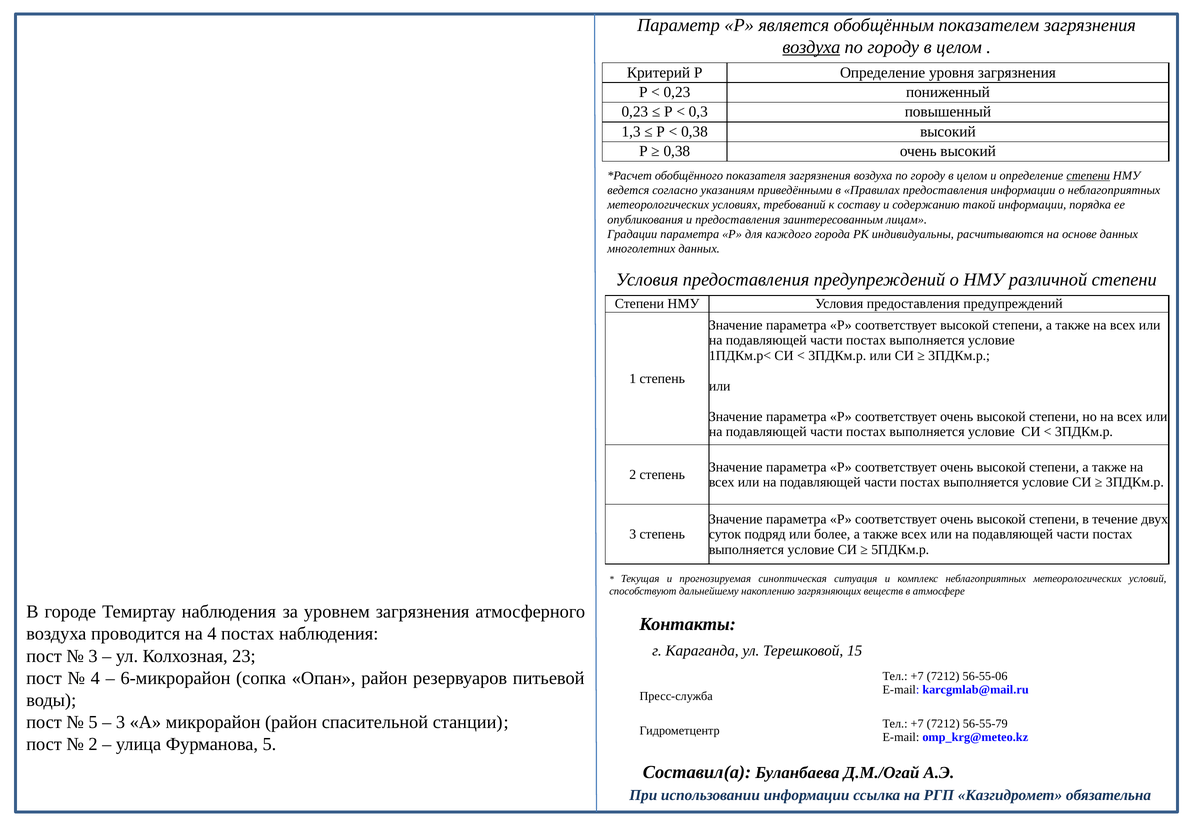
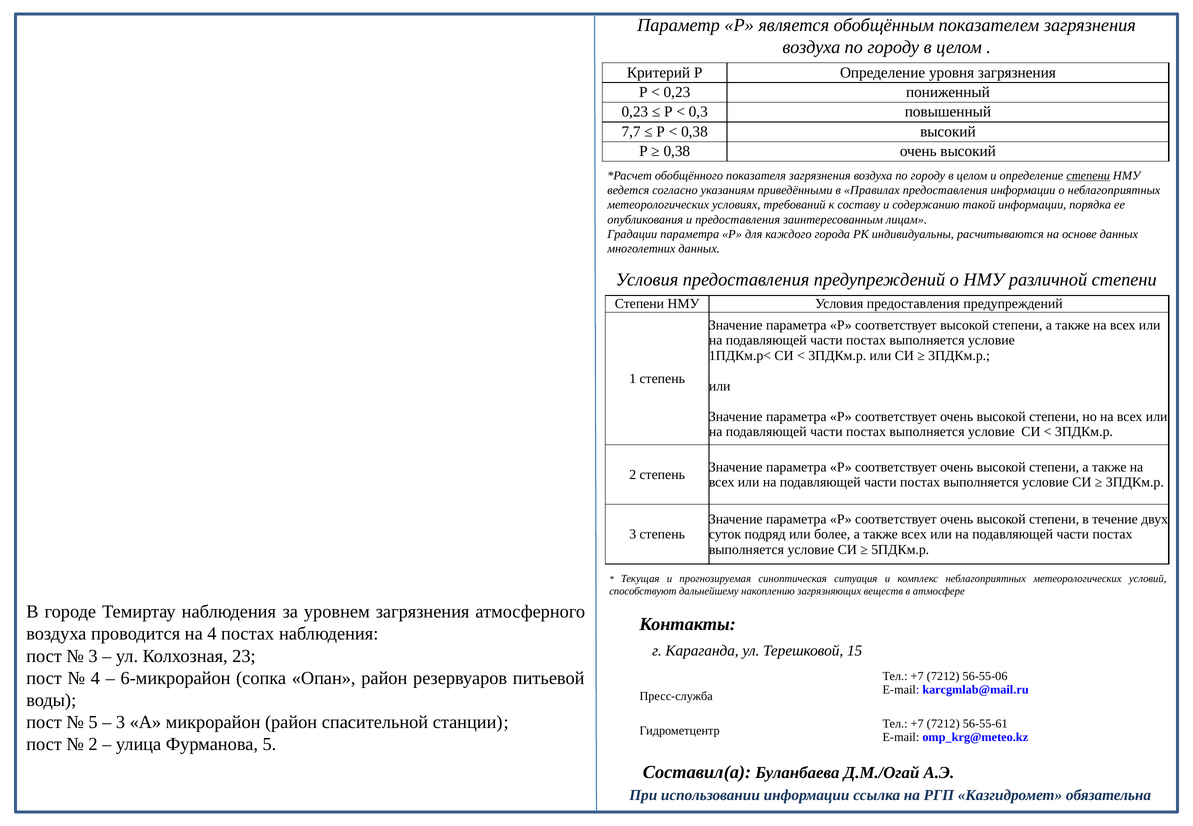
воздуха at (811, 47) underline: present -> none
1,3: 1,3 -> 7,7
56-55-79: 56-55-79 -> 56-55-61
